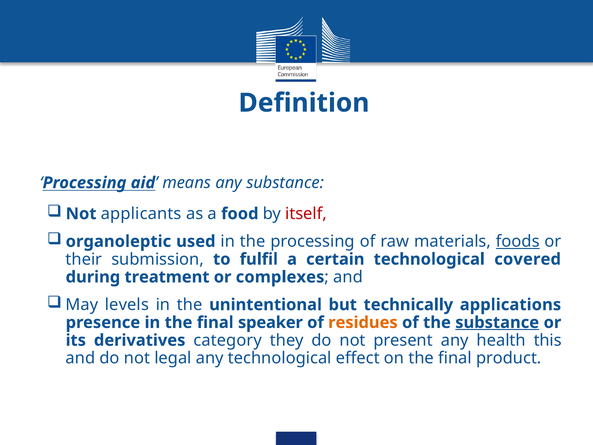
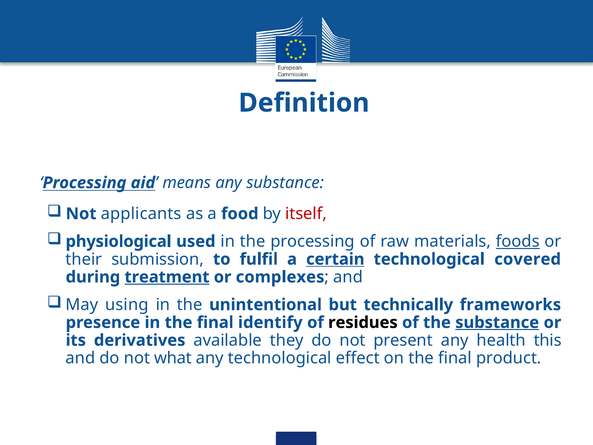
organoleptic: organoleptic -> physiological
certain underline: none -> present
treatment underline: none -> present
levels: levels -> using
applications: applications -> frameworks
speaker: speaker -> identify
residues colour: orange -> black
category: category -> available
legal: legal -> what
